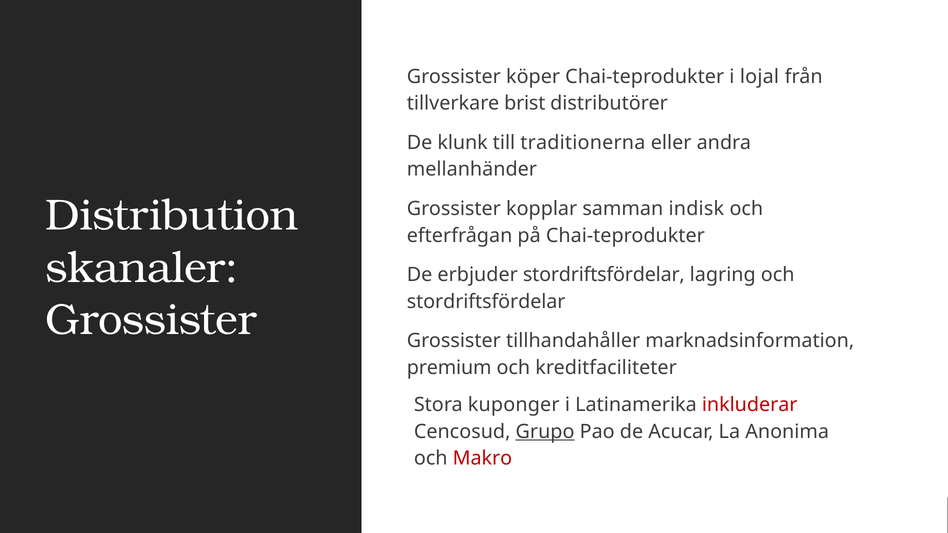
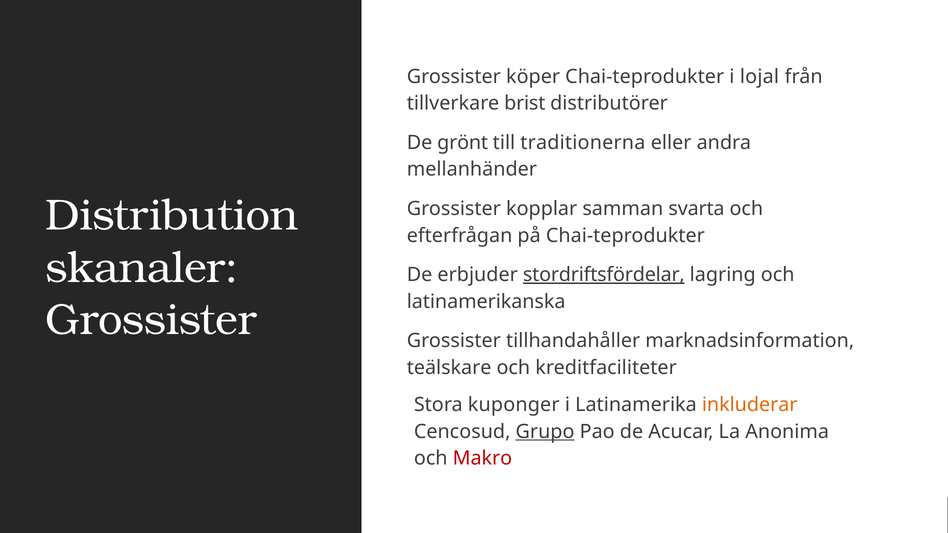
klunk: klunk -> grönt
indisk: indisk -> svarta
stordriftsfördelar at (604, 275) underline: none -> present
stordriftsfördelar at (486, 302): stordriftsfördelar -> latinamerikanska
premium: premium -> teälskare
inkluderar colour: red -> orange
